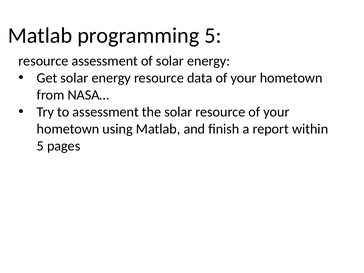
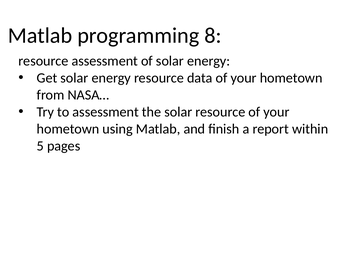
programming 5: 5 -> 8
